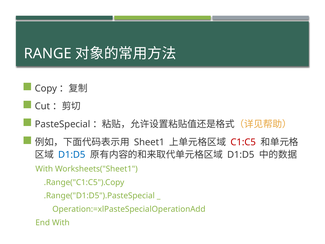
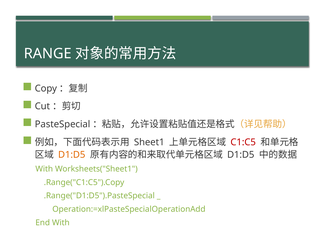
D1:D5 at (72, 155) colour: blue -> orange
